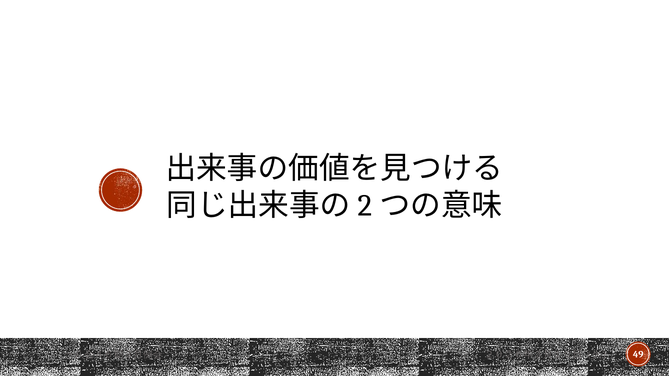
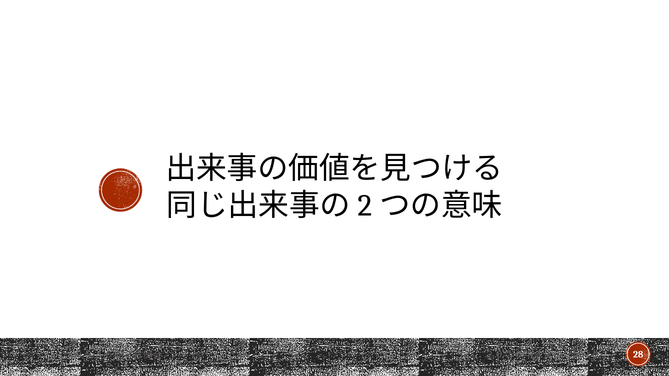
49: 49 -> 28
